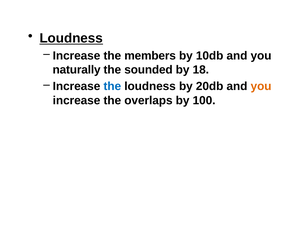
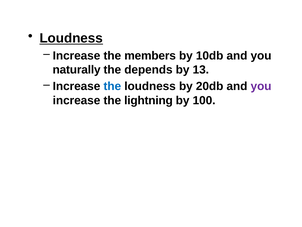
sounded: sounded -> depends
18: 18 -> 13
you at (261, 86) colour: orange -> purple
overlaps: overlaps -> lightning
